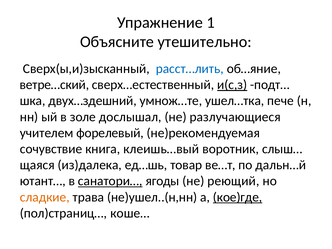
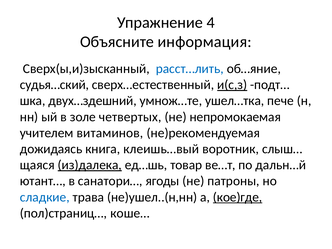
1: 1 -> 4
утешительно: утешительно -> информация
ветре…ский: ветре…ский -> судья…ский
дослышал: дослышал -> четвертых
разлучающиеся: разлучающиеся -> непромокаемая
форелевый: форелевый -> витаминов
сочувствие: сочувствие -> дожидаясь
из)далека underline: none -> present
санатори… underline: present -> none
реющий: реющий -> патроны
сладкие colour: orange -> blue
